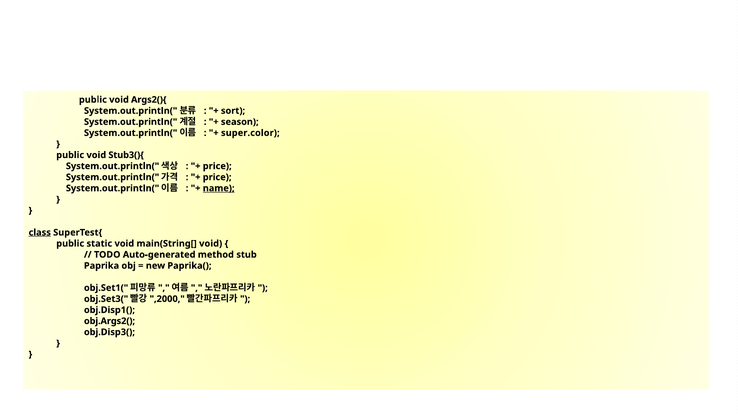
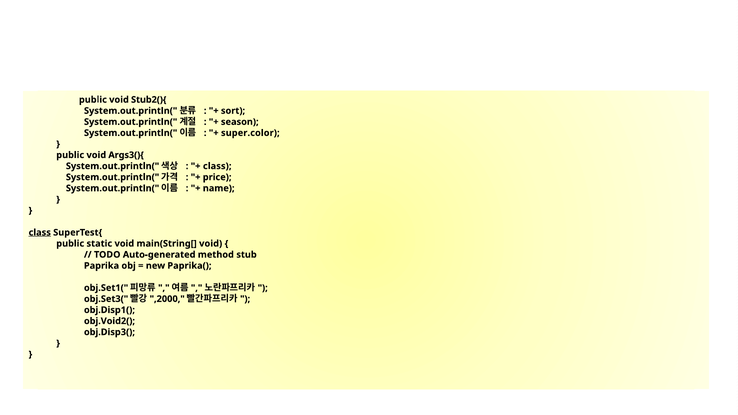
Args2(){: Args2(){ -> Stub2(){
Stub3(){: Stub3(){ -> Args3(){
price at (217, 166): price -> class
name underline: present -> none
obj.Args2(: obj.Args2( -> obj.Void2(
